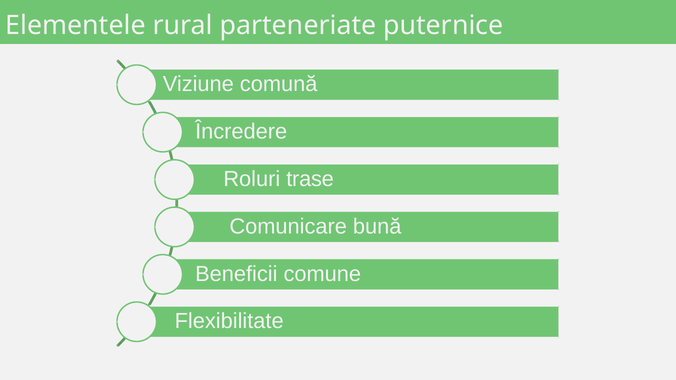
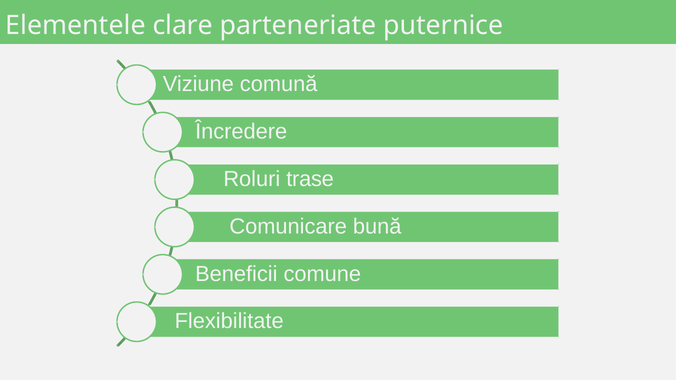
rural: rural -> clare
